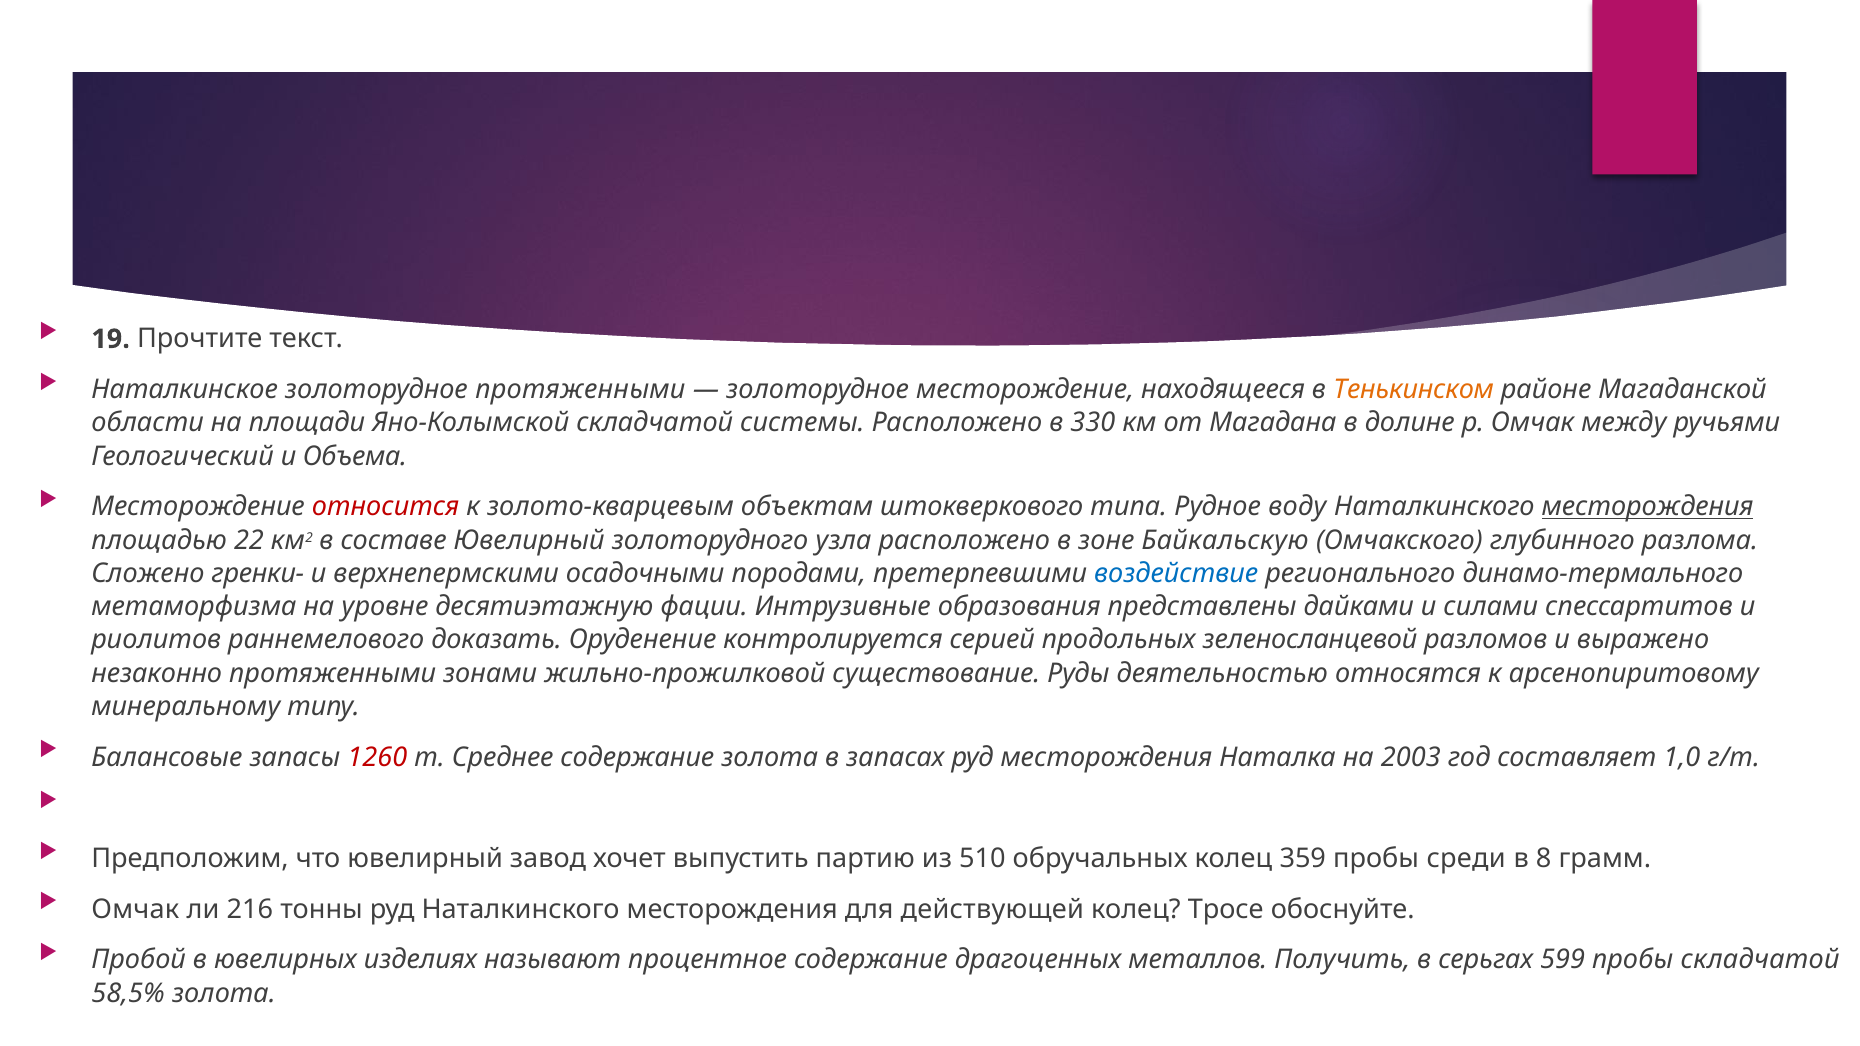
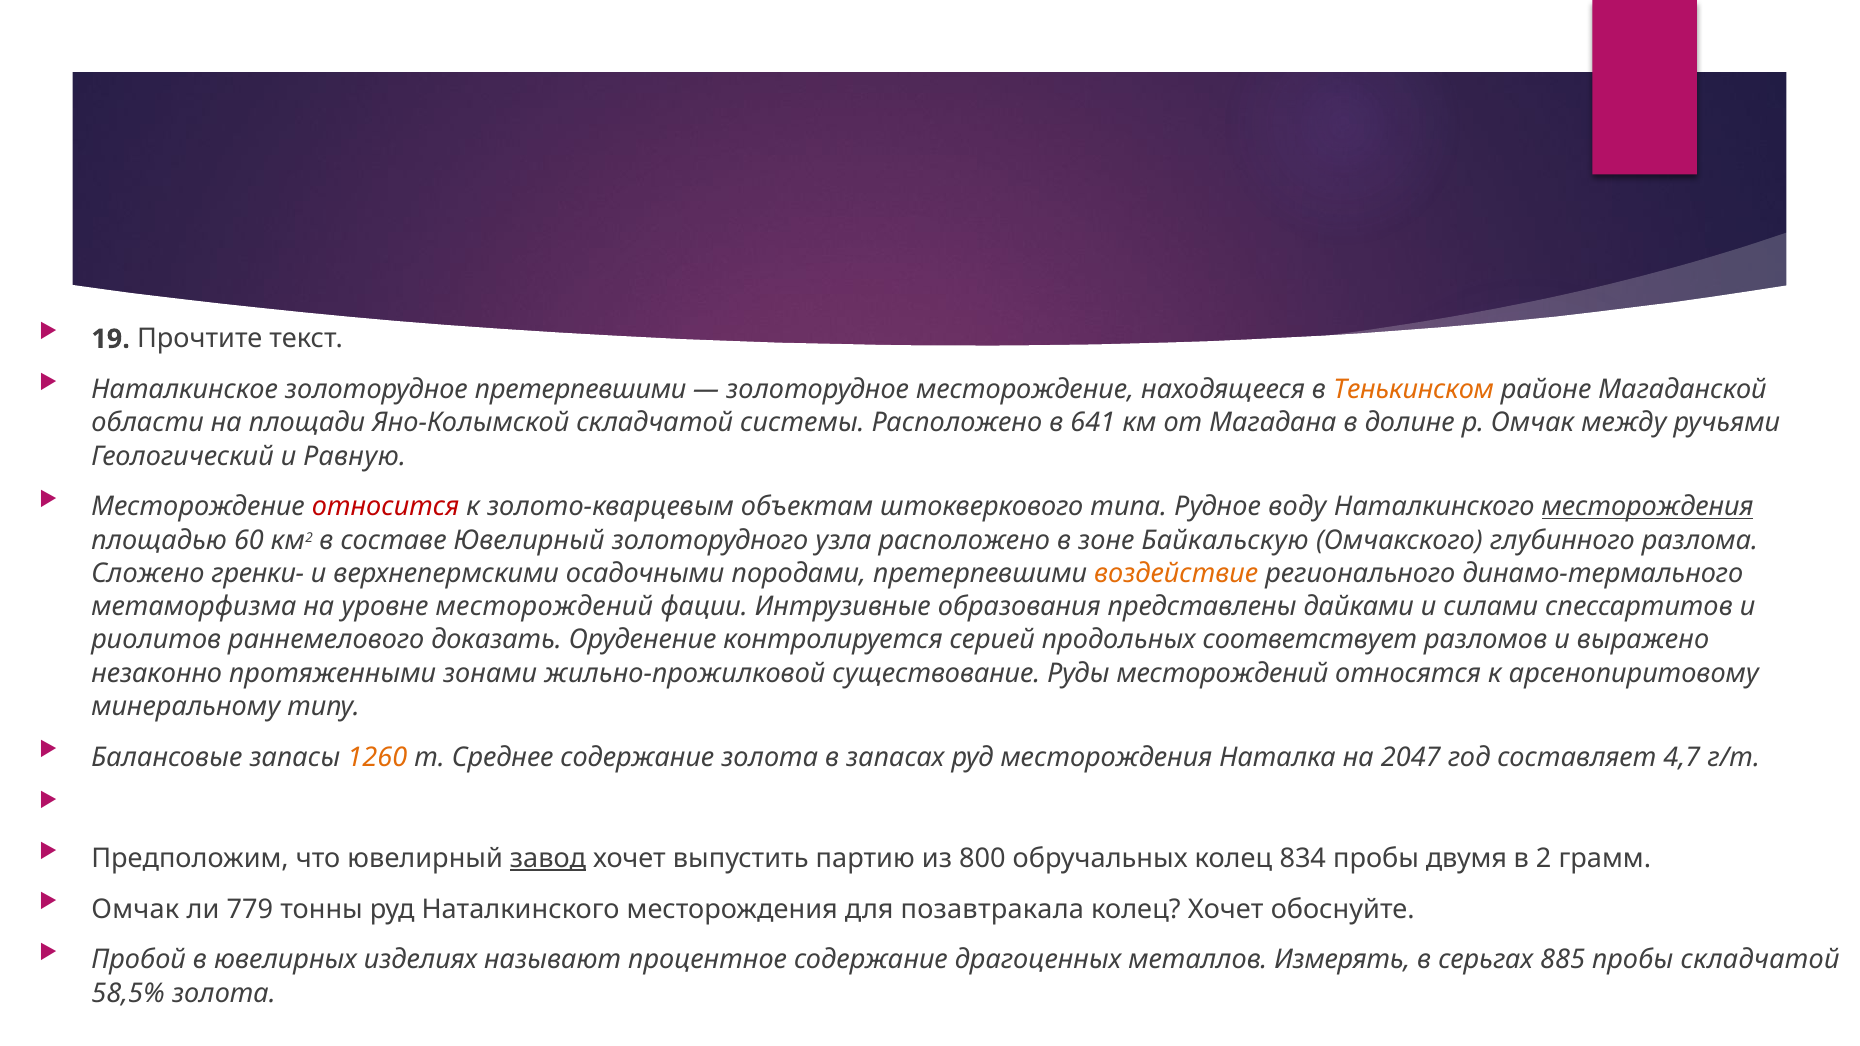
золоторудное протяженными: протяженными -> претерпевшими
330: 330 -> 641
Объема: Объема -> Равную
22: 22 -> 60
воздействие colour: blue -> orange
уровне десятиэтажную: десятиэтажную -> месторождений
зеленосланцевой: зеленосланцевой -> соответствует
Руды деятельностью: деятельностью -> месторождений
1260 colour: red -> orange
2003: 2003 -> 2047
1,0: 1,0 -> 4,7
завод underline: none -> present
510: 510 -> 800
359: 359 -> 834
среди: среди -> двумя
8: 8 -> 2
216: 216 -> 779
действующей: действующей -> позавтракала
колец Тросе: Тросе -> Хочет
Получить: Получить -> Измерять
599: 599 -> 885
